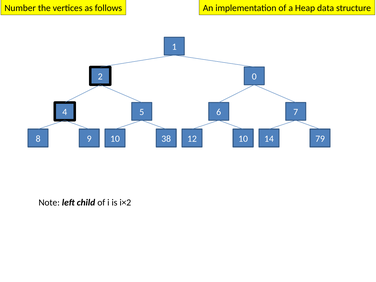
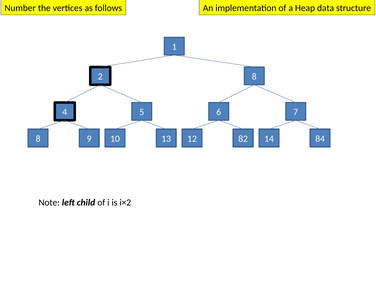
2 0: 0 -> 8
38: 38 -> 13
12 10: 10 -> 82
79: 79 -> 84
